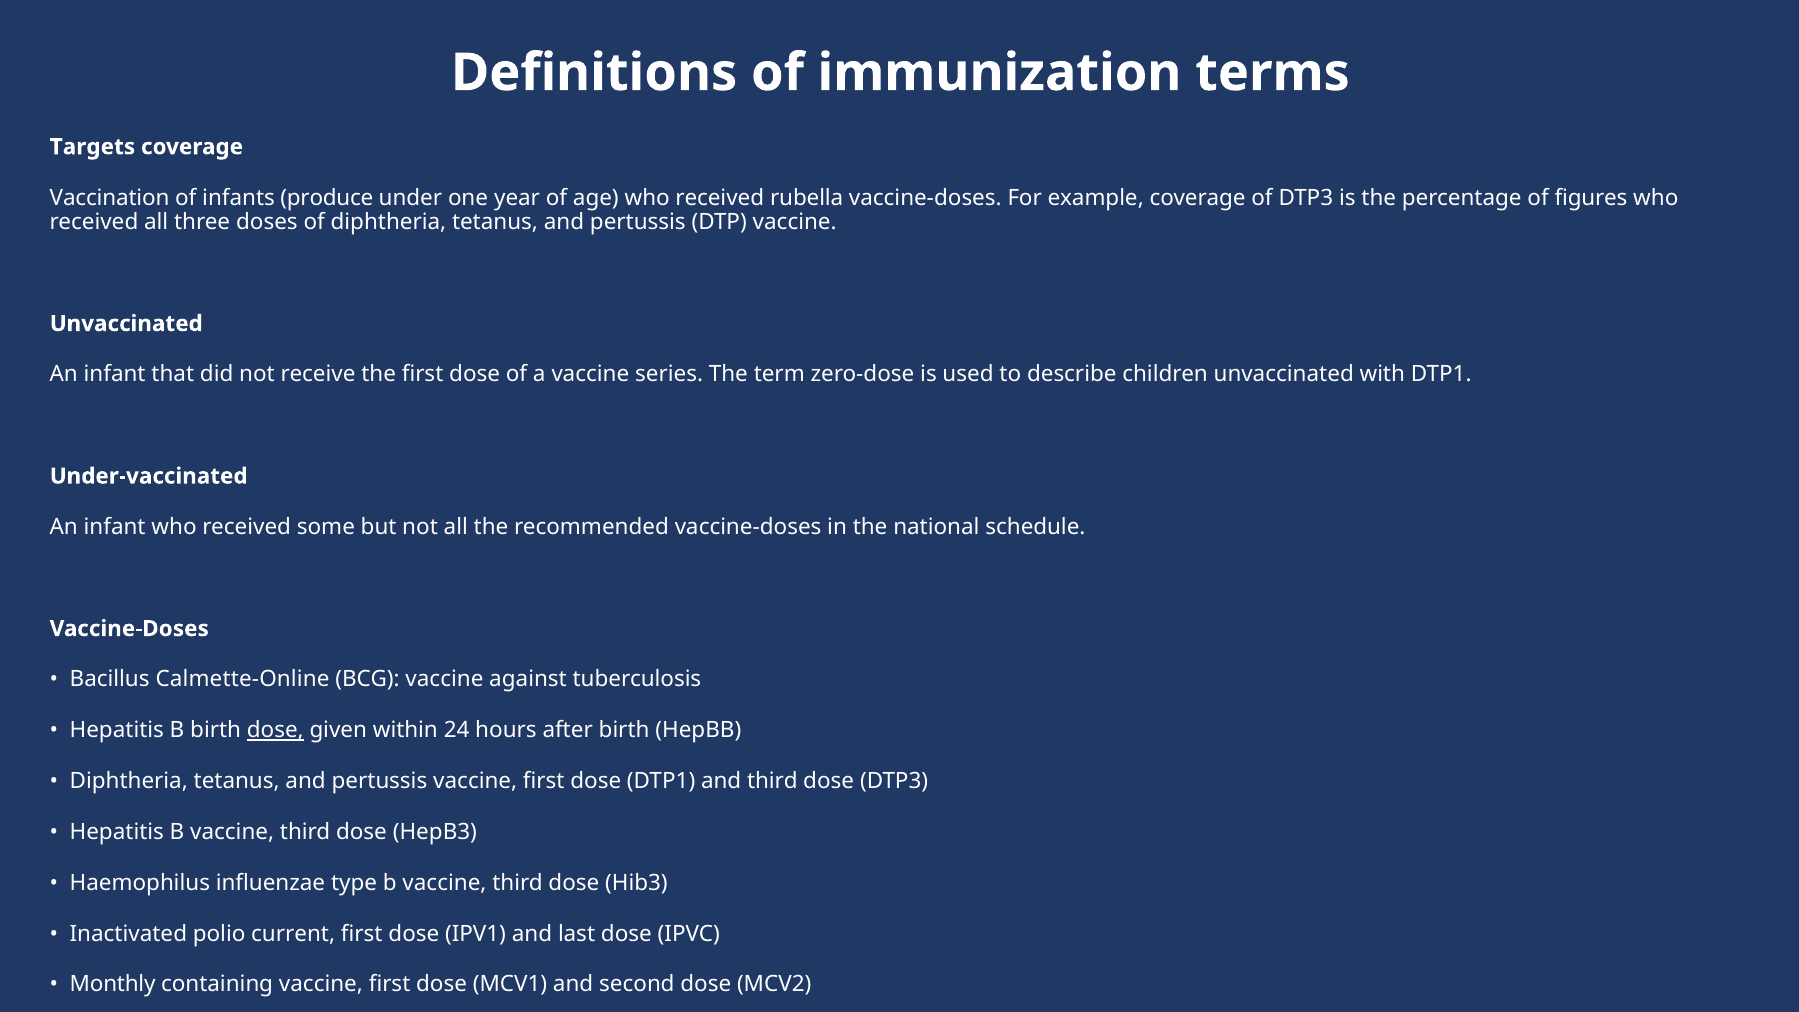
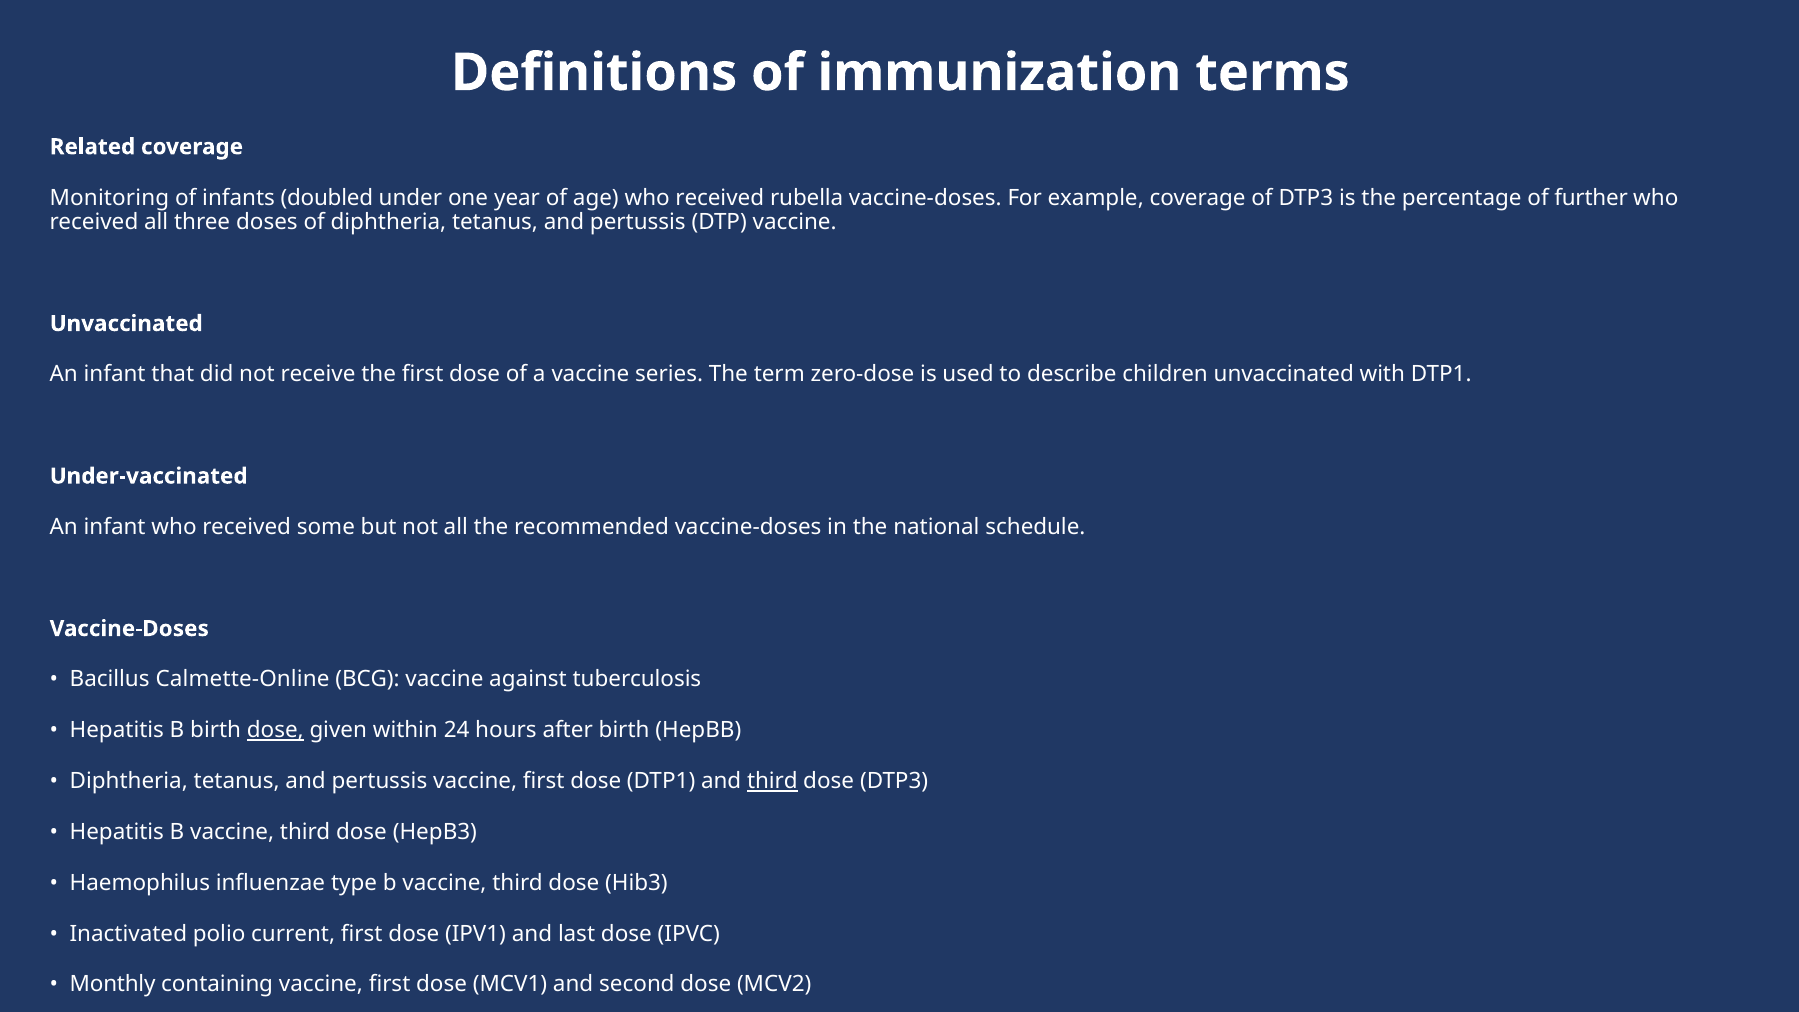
Targets: Targets -> Related
Vaccination: Vaccination -> Monitoring
produce: produce -> doubled
figures: figures -> further
third at (772, 781) underline: none -> present
